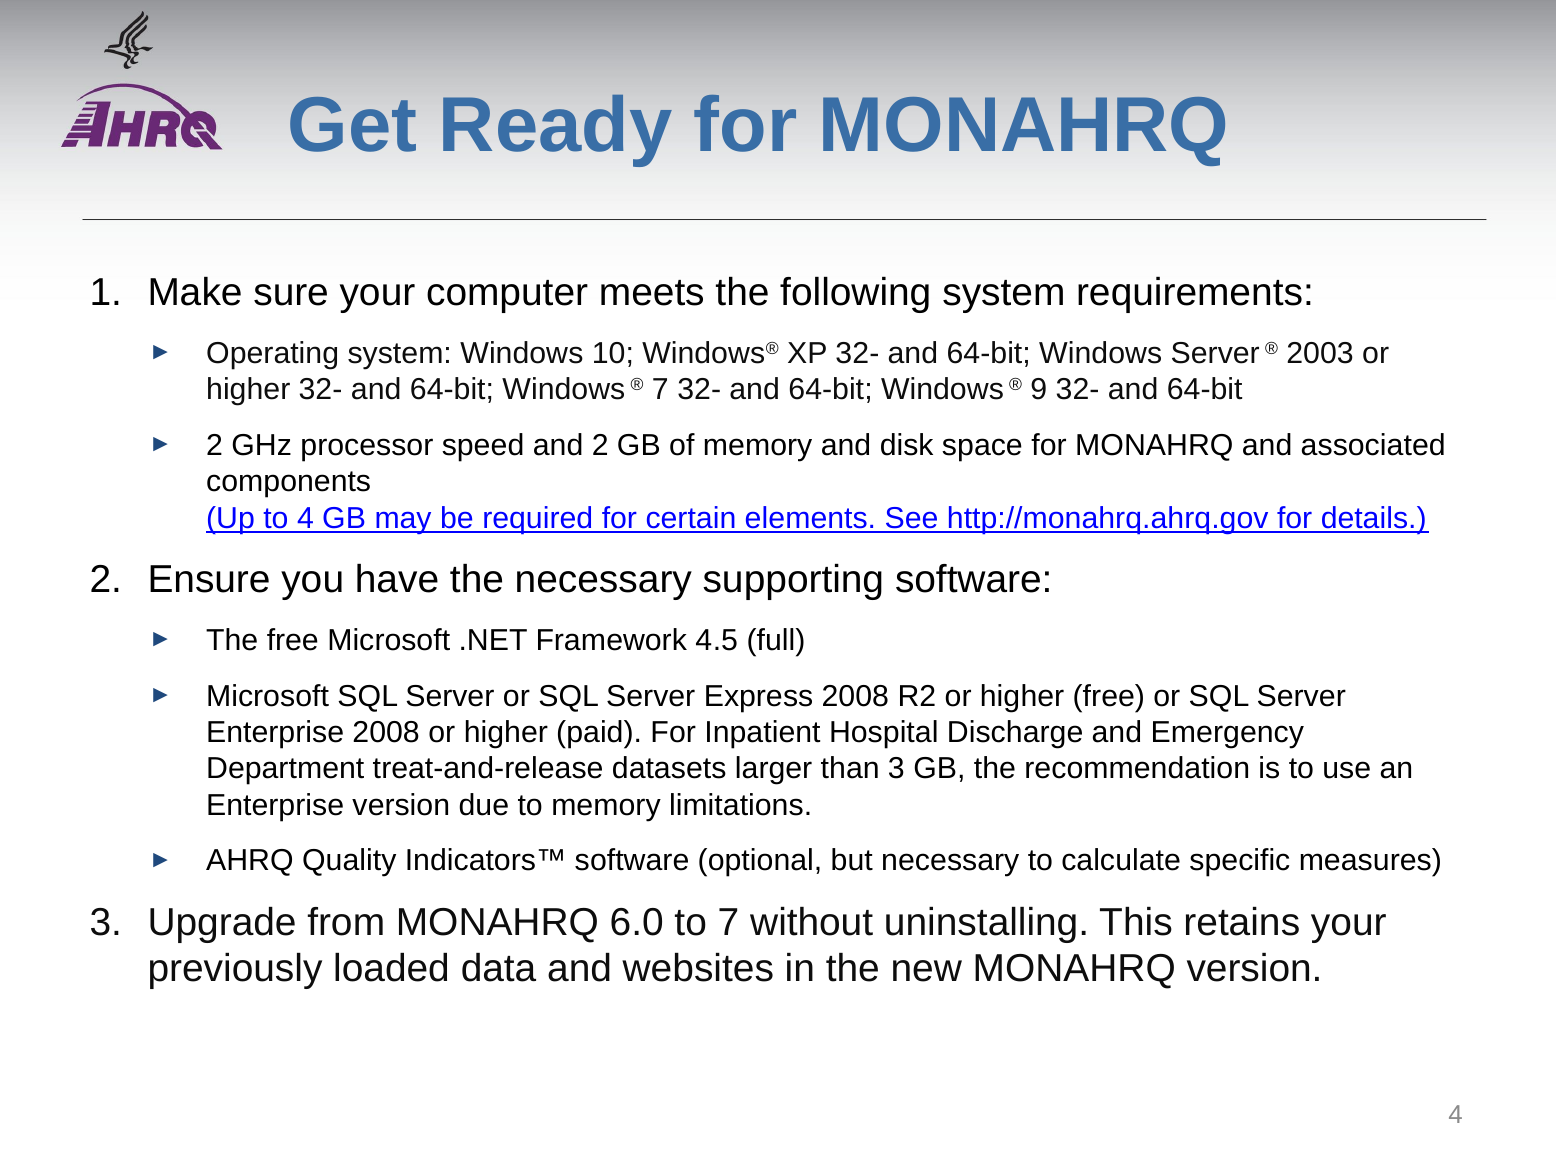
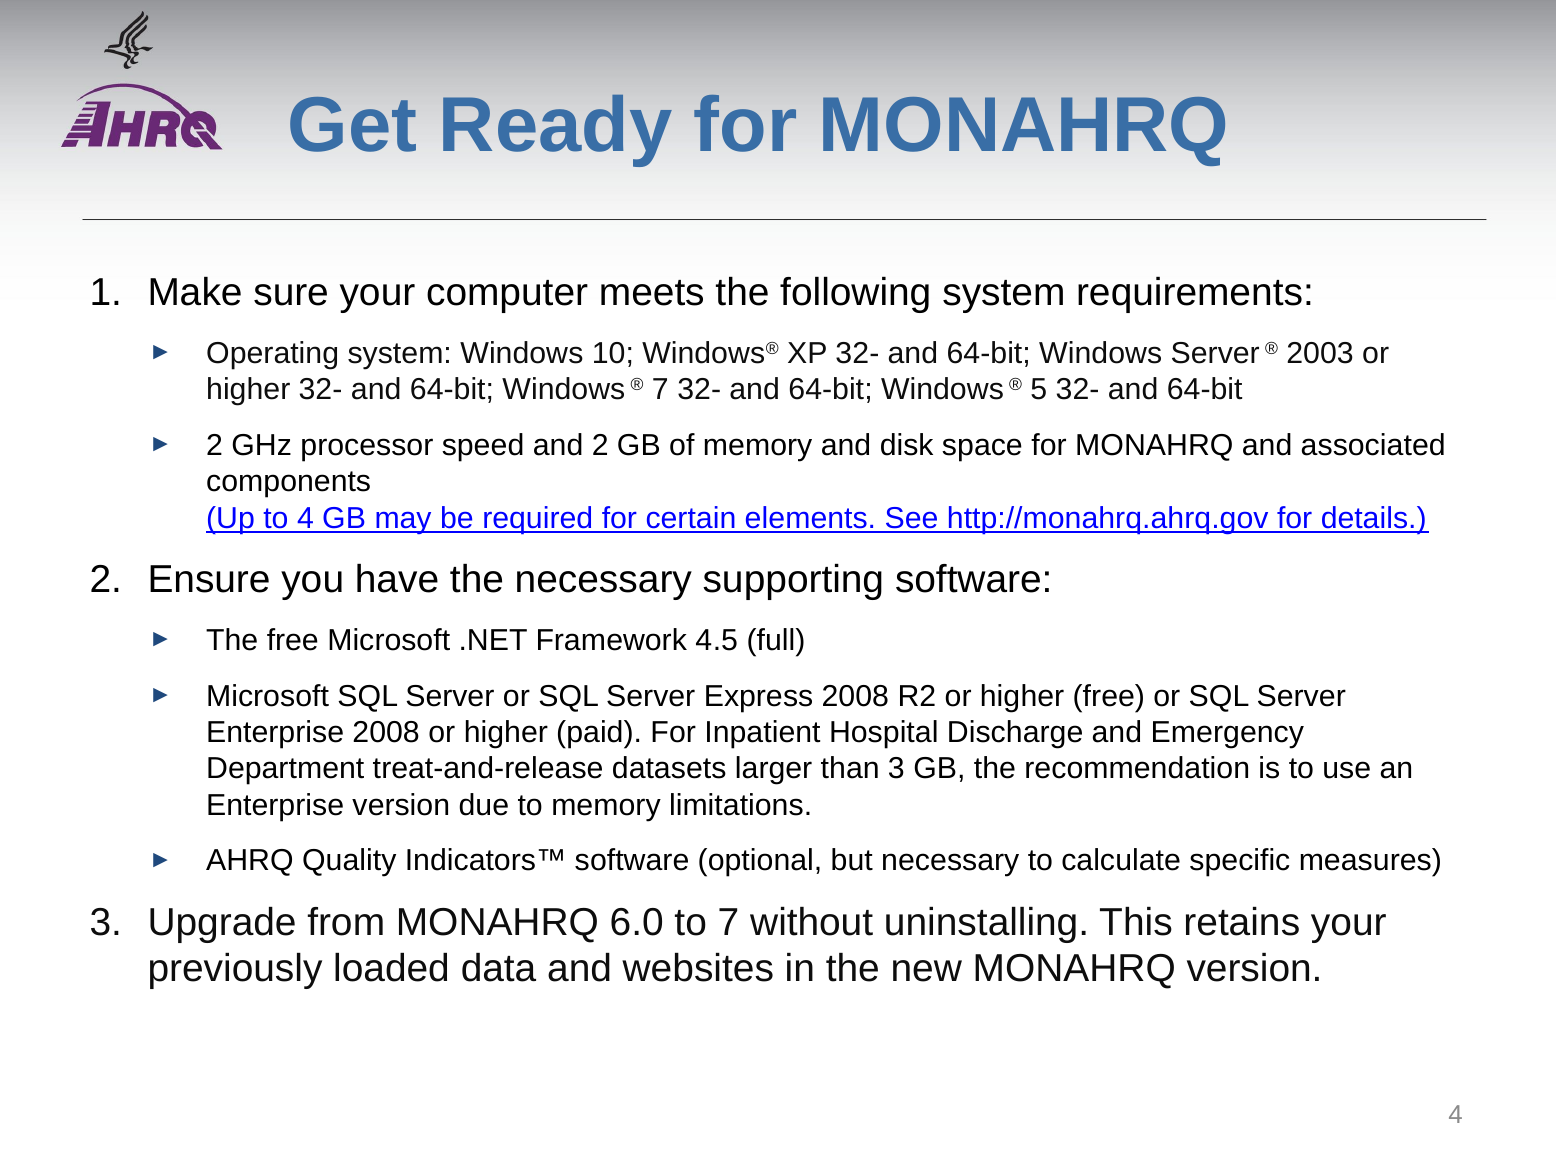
9: 9 -> 5
